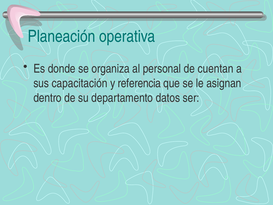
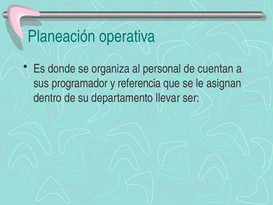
capacitación: capacitación -> programador
datos: datos -> llevar
